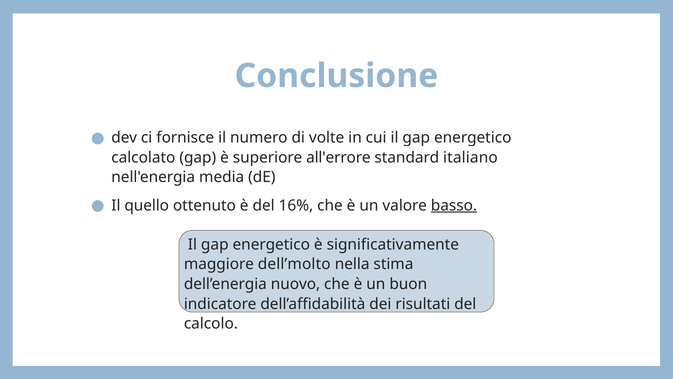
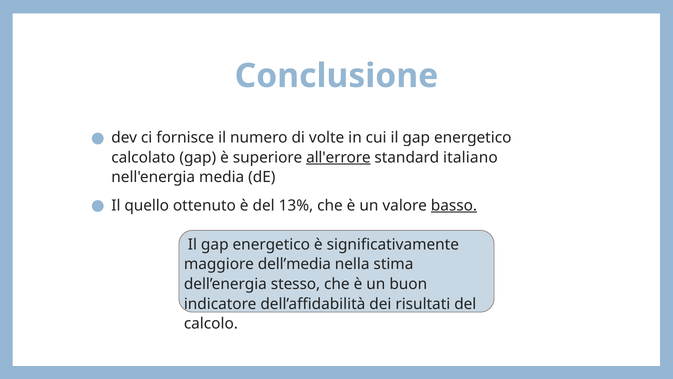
all'errore underline: none -> present
16%: 16% -> 13%
dell’molto: dell’molto -> dell’media
nuovo: nuovo -> stesso
